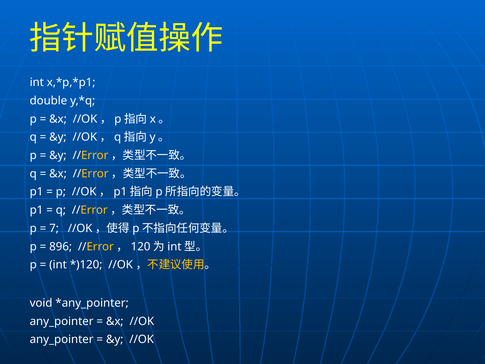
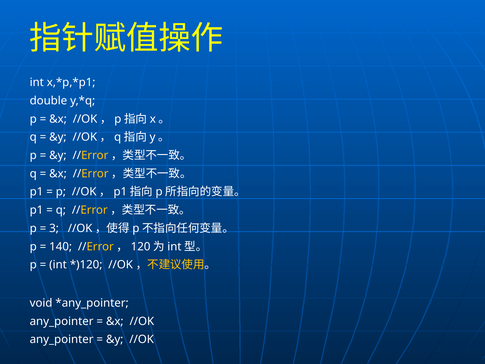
7: 7 -> 3
896: 896 -> 140
